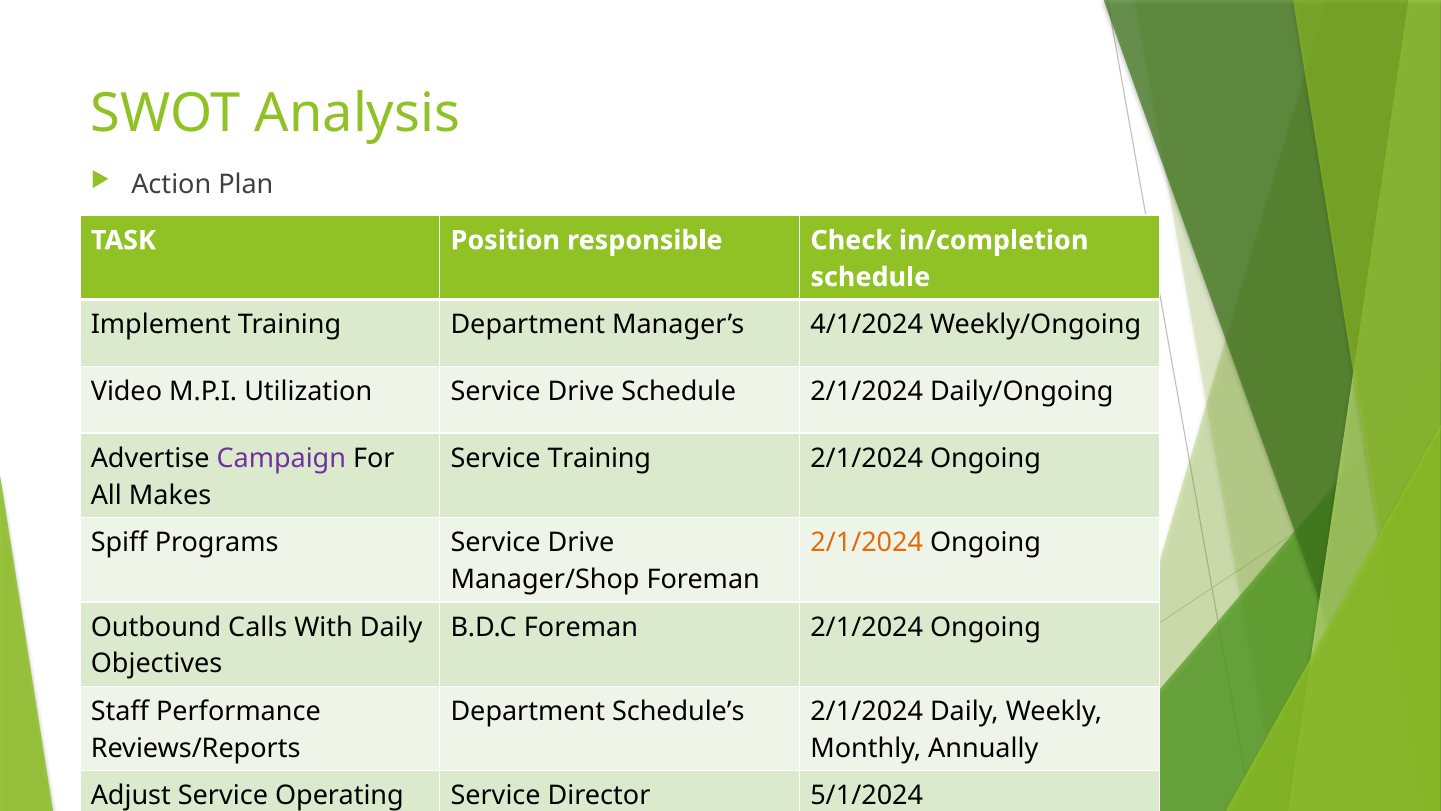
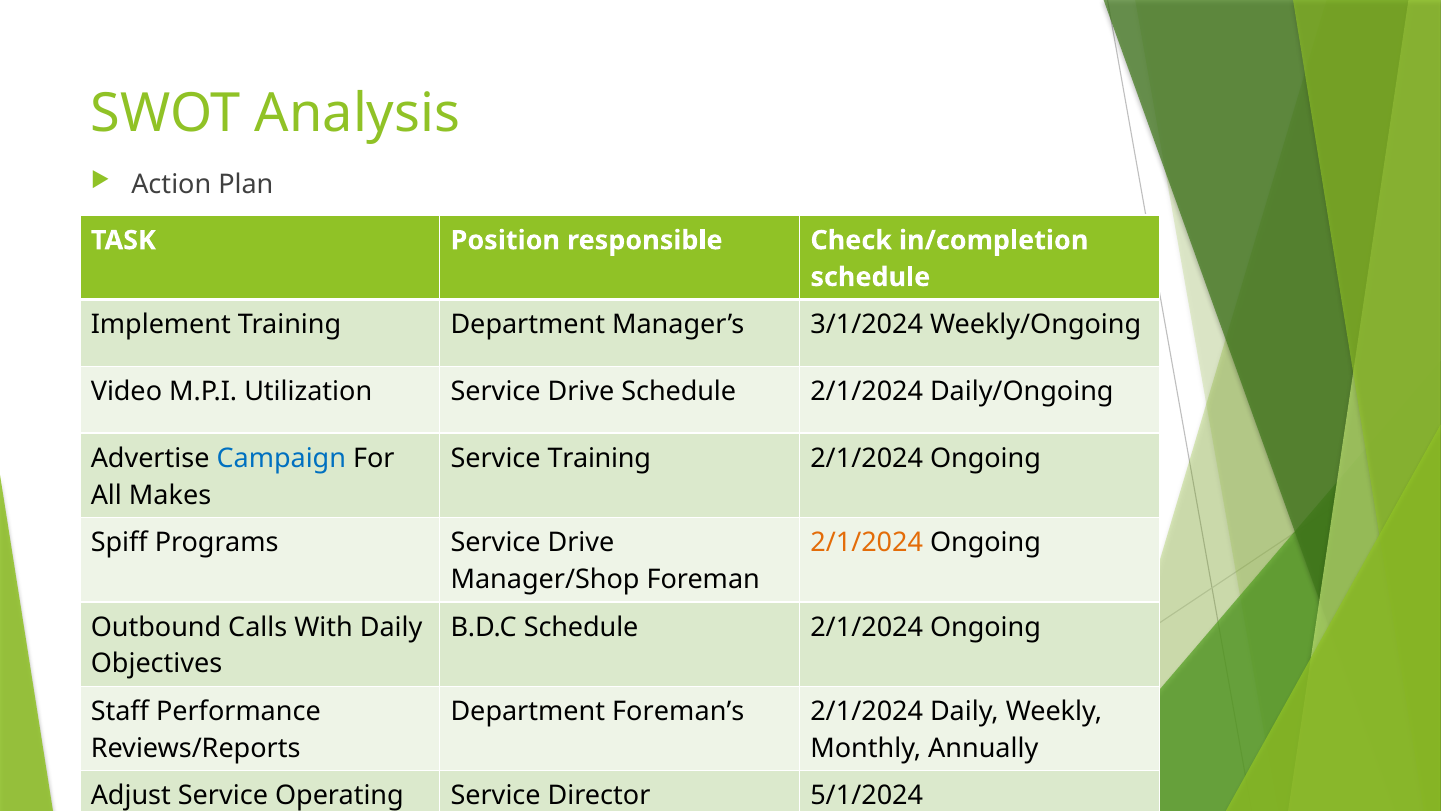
4/1/2024: 4/1/2024 -> 3/1/2024
Campaign colour: purple -> blue
B.D.C Foreman: Foreman -> Schedule
Schedule’s: Schedule’s -> Foreman’s
